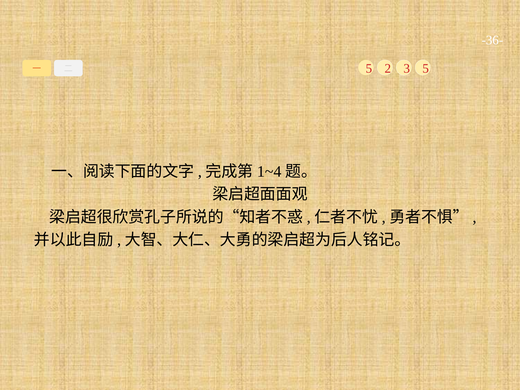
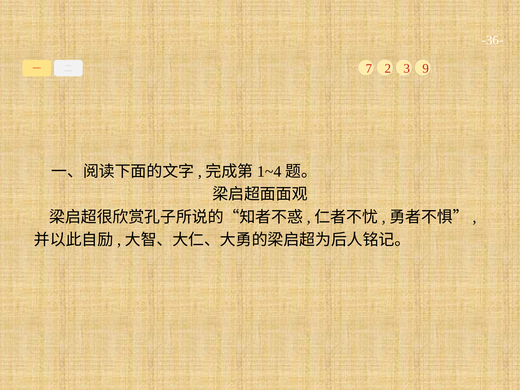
5 at (369, 68): 5 -> 7
3 5: 5 -> 9
